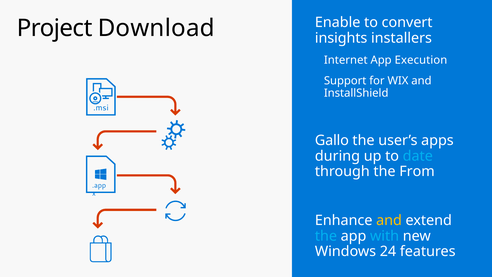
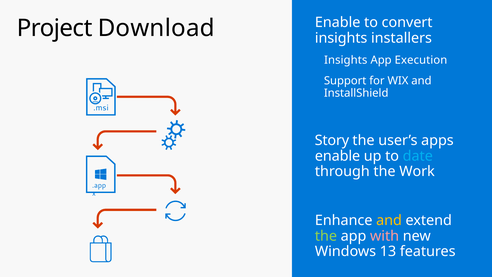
Internet at (346, 60): Internet -> Insights
Gallo: Gallo -> Story
during at (337, 156): during -> enable
From: From -> Work
the at (326, 236) colour: light blue -> light green
with colour: light blue -> pink
24: 24 -> 13
